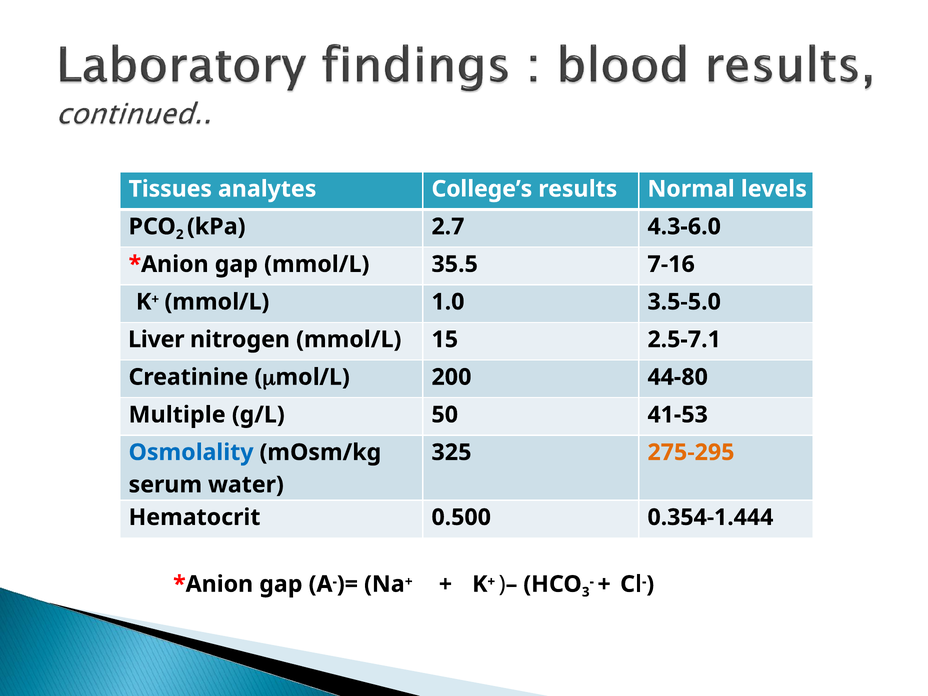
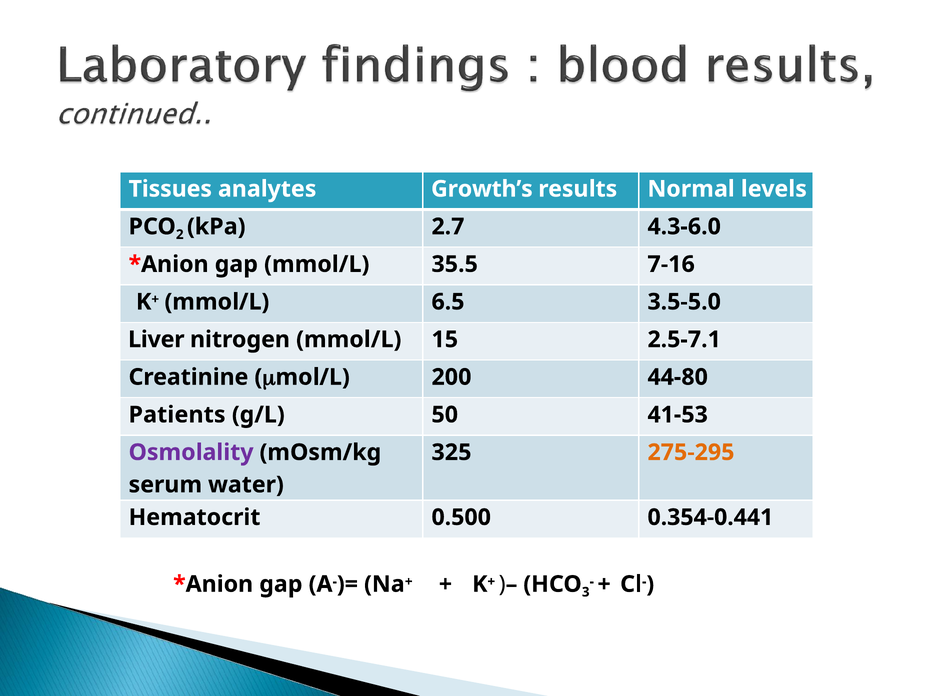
College’s: College’s -> Growth’s
1.0: 1.0 -> 6.5
Multiple: Multiple -> Patients
Osmolality colour: blue -> purple
0.354-1.444: 0.354-1.444 -> 0.354-0.441
